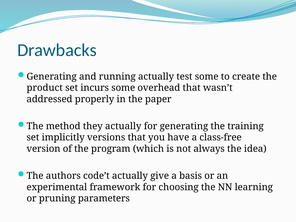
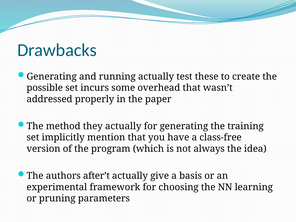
test some: some -> these
product: product -> possible
versions: versions -> mention
code’t: code’t -> after’t
